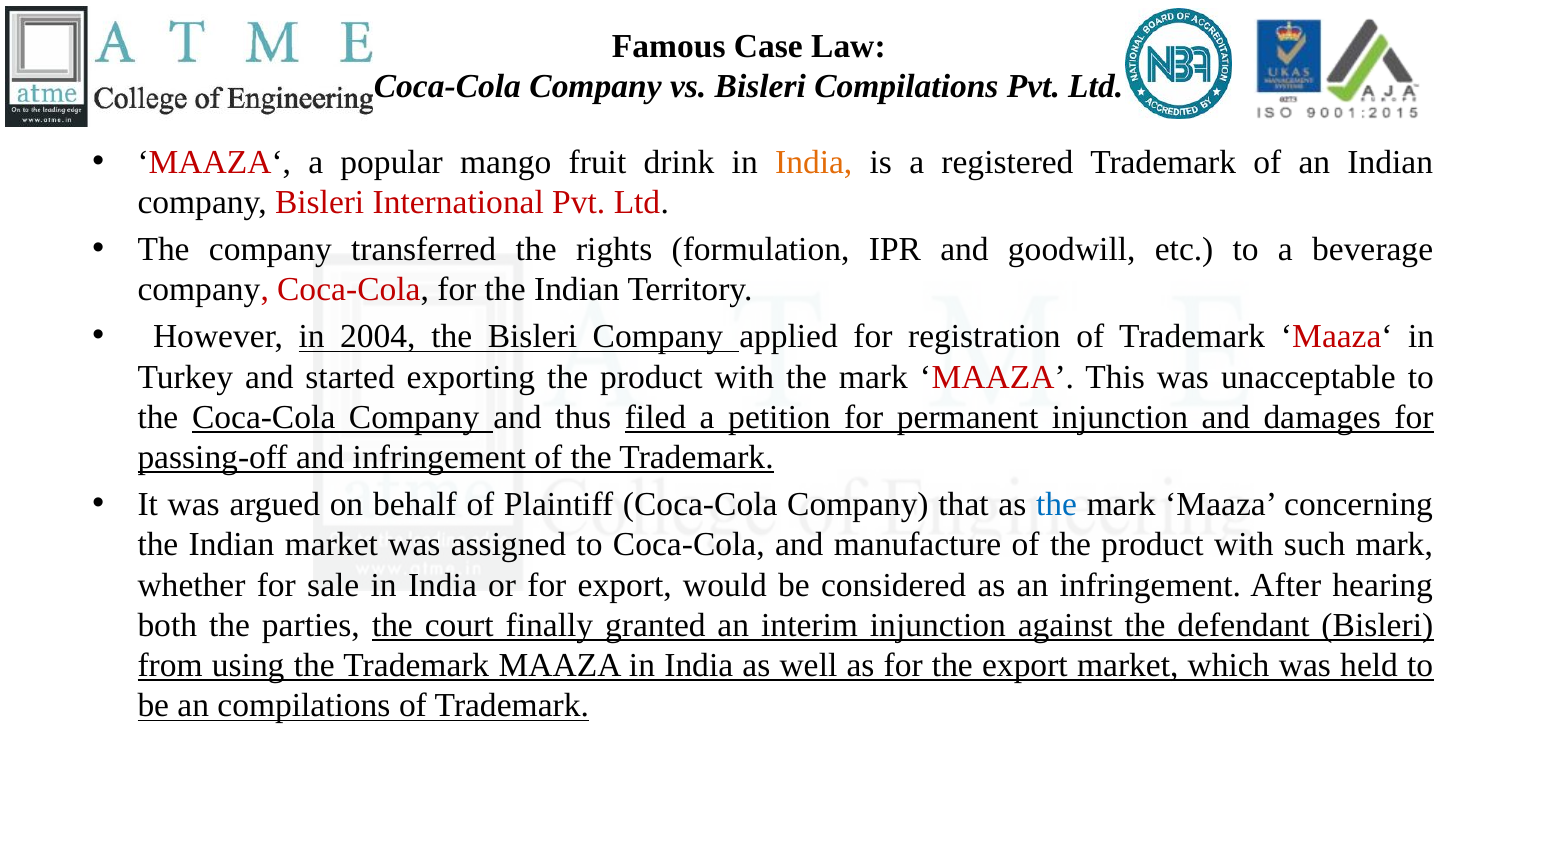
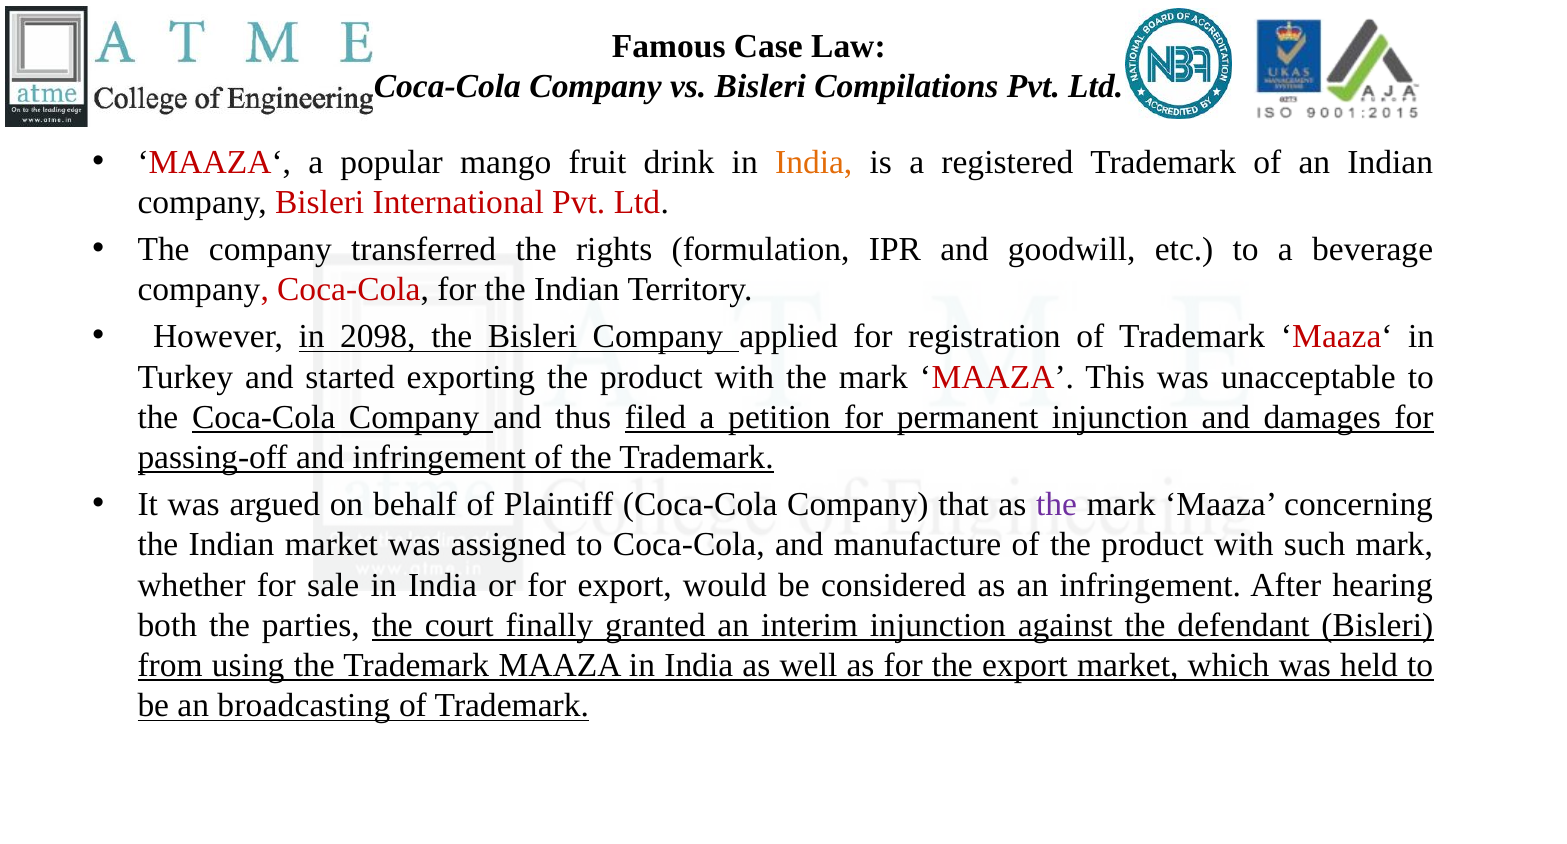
2004: 2004 -> 2098
the at (1057, 504) colour: blue -> purple
an compilations: compilations -> broadcasting
